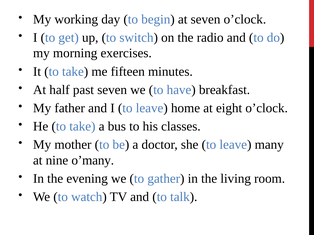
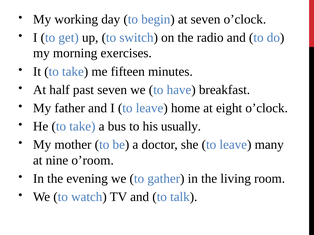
classes: classes -> usually
o’many: o’many -> o’room
